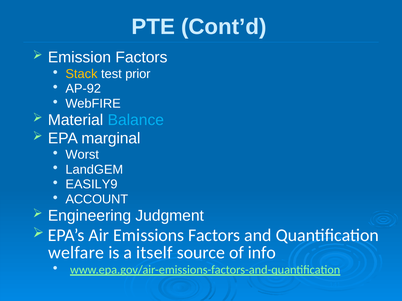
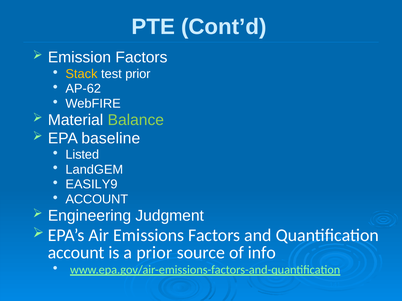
AP-92: AP-92 -> AP-62
Balance colour: light blue -> light green
marginal: marginal -> baseline
Worst: Worst -> Listed
welfare at (76, 253): welfare -> account
a itself: itself -> prior
